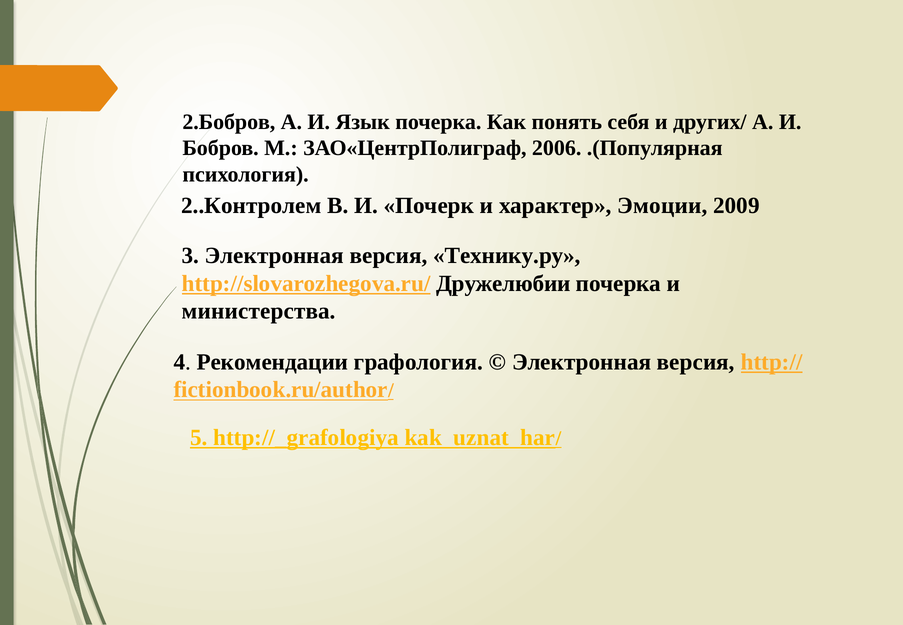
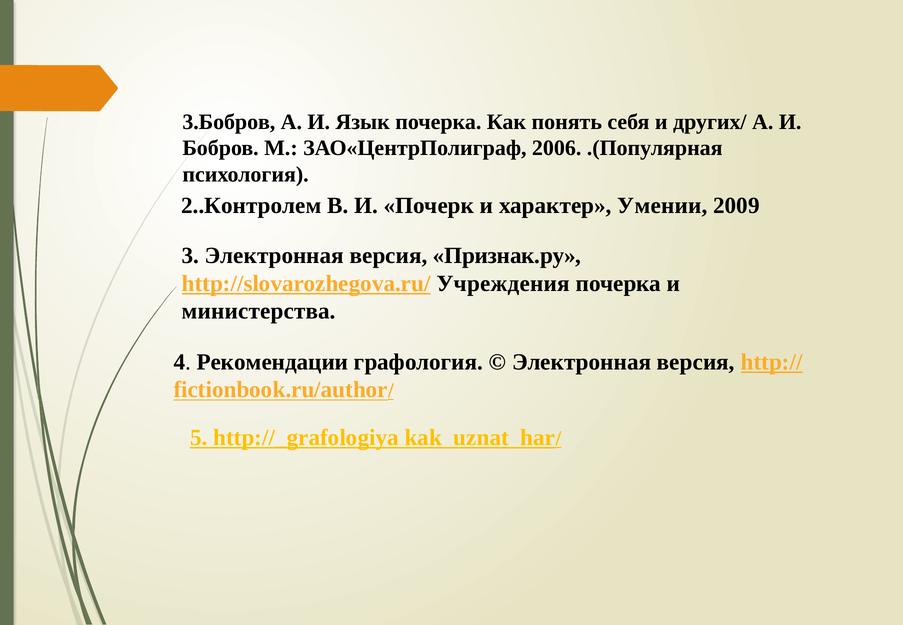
2.Бобров: 2.Бобров -> 3.Бобров
Эмоции: Эмоции -> Умении
Технику.ру: Технику.ру -> Признак.ру
Дружелюбии: Дружелюбии -> Учреждения
